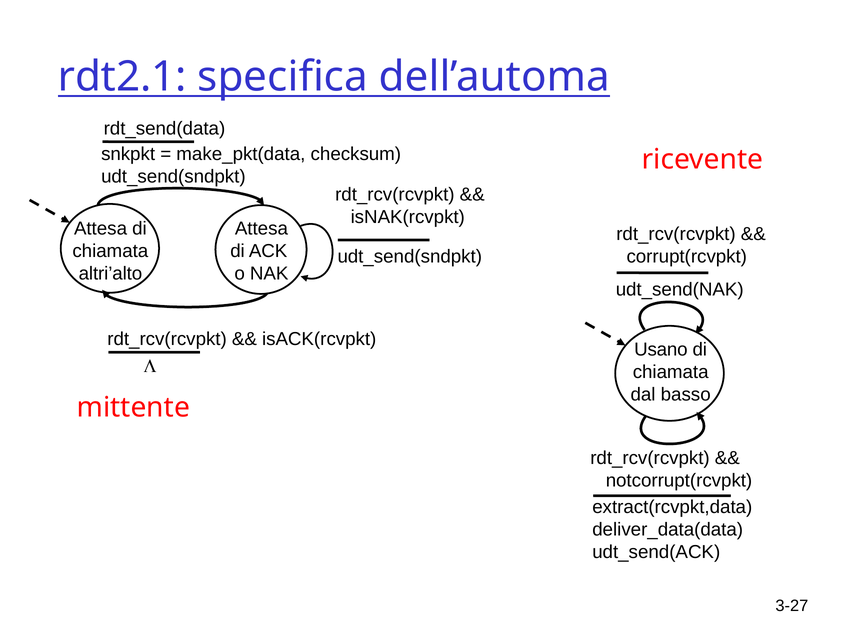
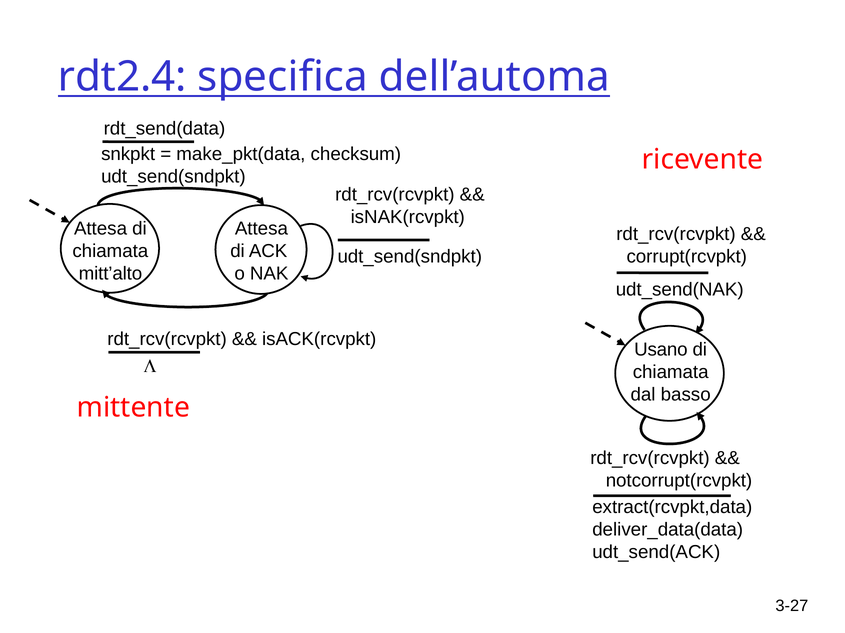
rdt2.1: rdt2.1 -> rdt2.4
altri’alto: altri’alto -> mitt’alto
